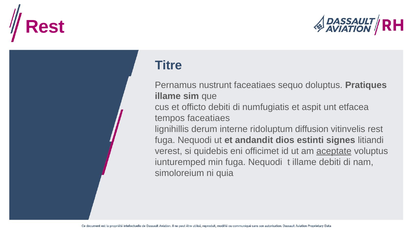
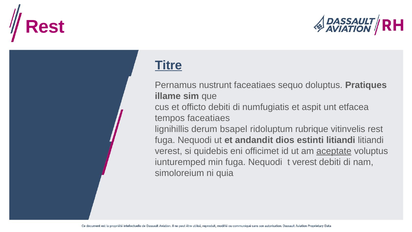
Titre underline: none -> present
interne: interne -> bsapel
diffusion: diffusion -> rubrique
estinti signes: signes -> litiandi
t illame: illame -> verest
